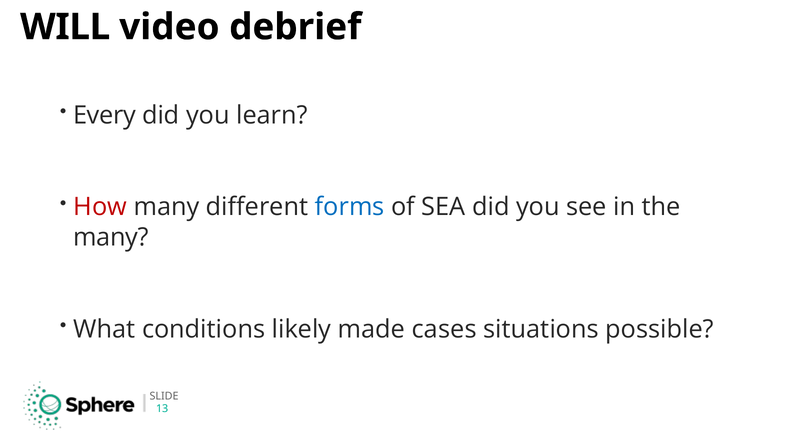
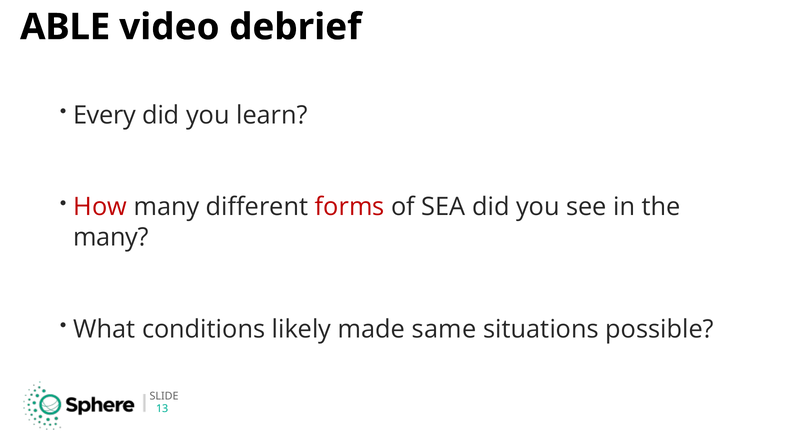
WILL: WILL -> ABLE
forms colour: blue -> red
cases: cases -> same
